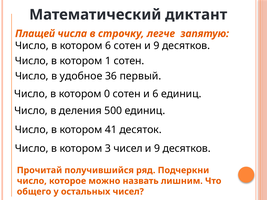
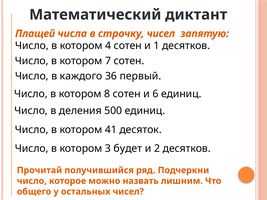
строчку легче: легче -> чисел
котором 6: 6 -> 4
сотен и 9: 9 -> 1
1: 1 -> 7
удобное: удобное -> каждого
0: 0 -> 8
3 чисел: чисел -> будет
9 at (157, 149): 9 -> 2
